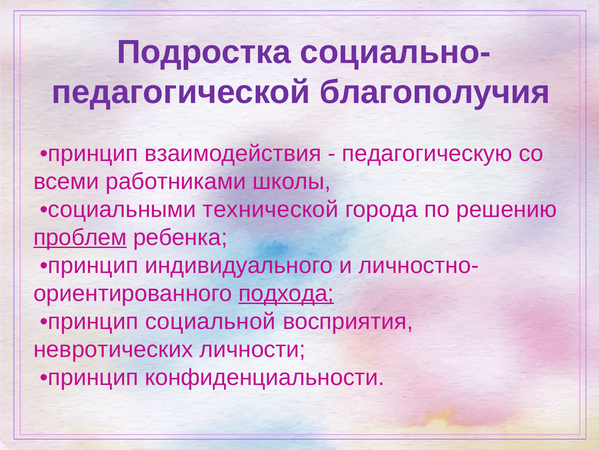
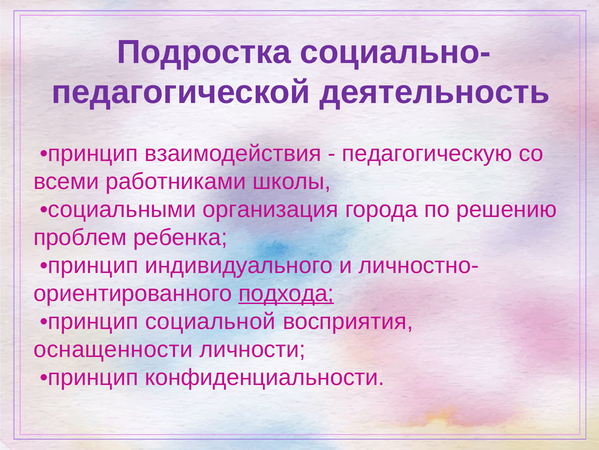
благополучия: благополучия -> деятельность
технической: технической -> организация
проблем underline: present -> none
невротических: невротических -> оснащенности
